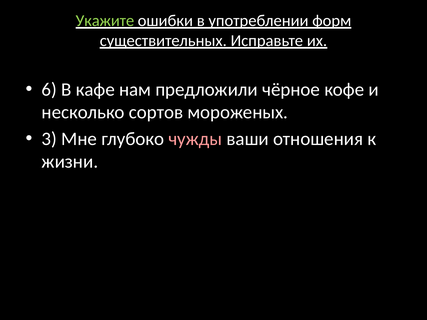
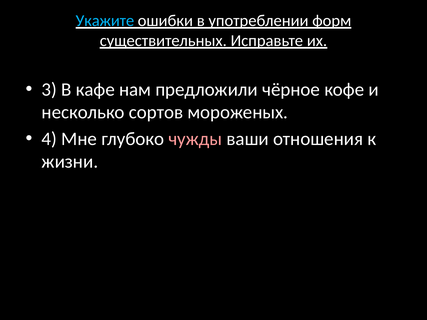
Укажите colour: light green -> light blue
6: 6 -> 3
3: 3 -> 4
